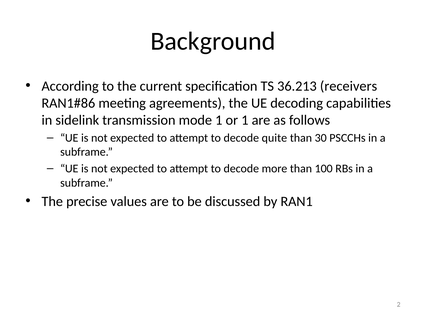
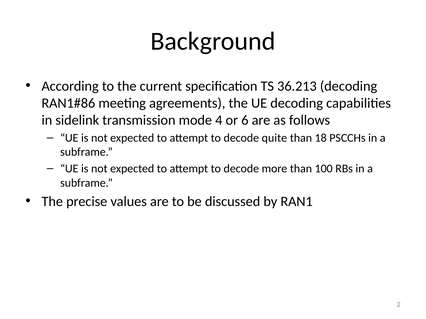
36.213 receivers: receivers -> decoding
mode 1: 1 -> 4
or 1: 1 -> 6
30: 30 -> 18
